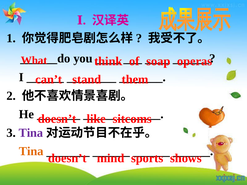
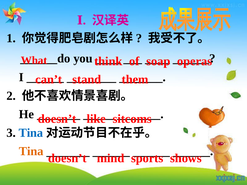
Tina at (31, 133) colour: purple -> blue
